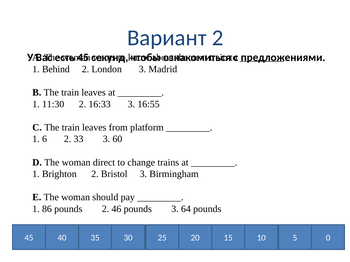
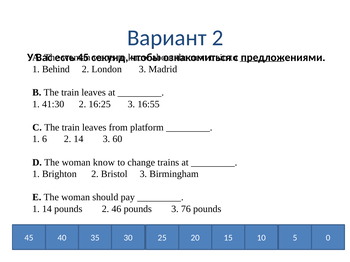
11:30: 11:30 -> 41:30
16:33: 16:33 -> 16:25
2 33: 33 -> 14
woman direct: direct -> know
1 86: 86 -> 14
64: 64 -> 76
